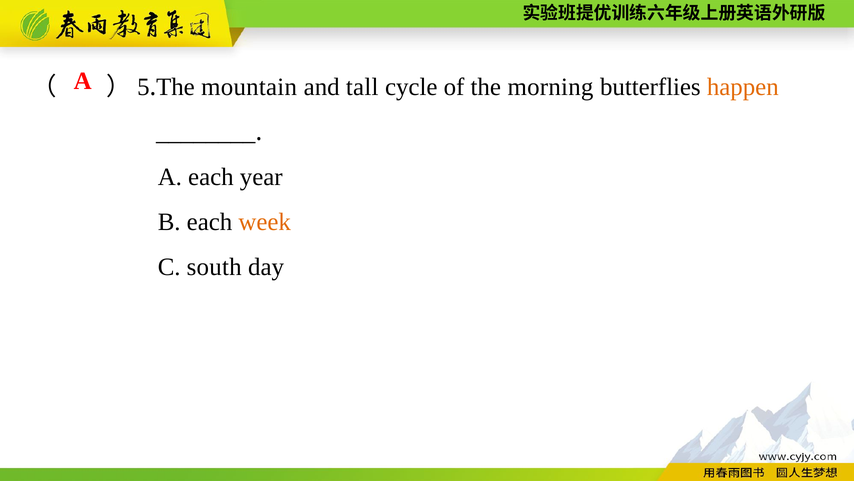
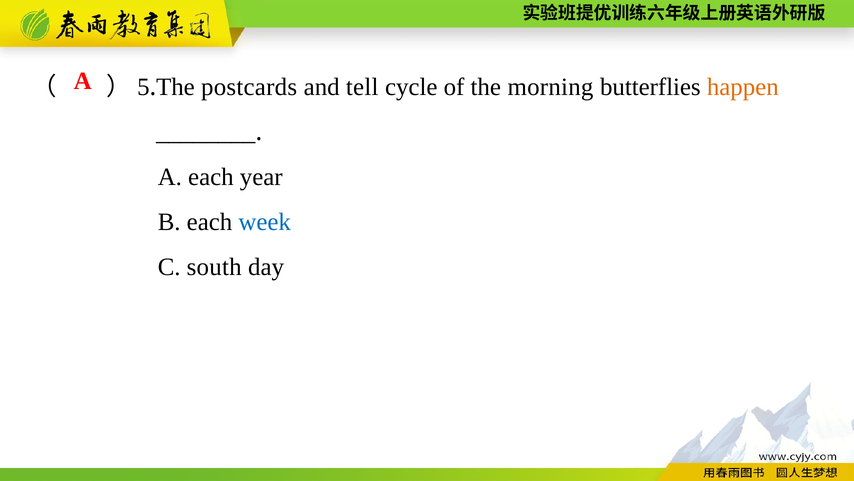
mountain: mountain -> postcards
tall: tall -> tell
week colour: orange -> blue
